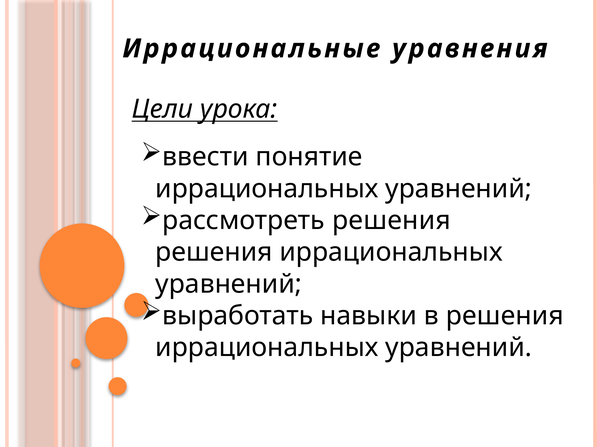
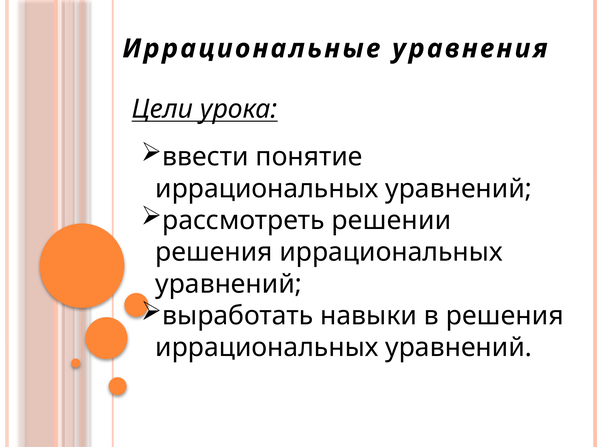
рассмотреть решения: решения -> решении
